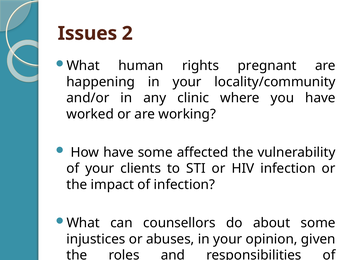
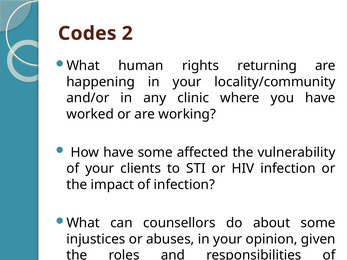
Issues: Issues -> Codes
pregnant: pregnant -> returning
